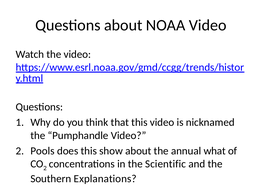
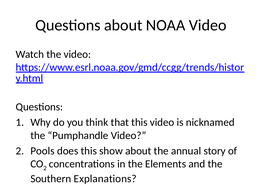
what: what -> story
Scientific: Scientific -> Elements
